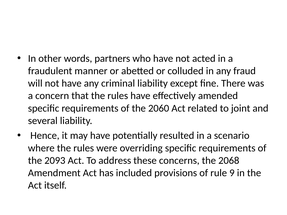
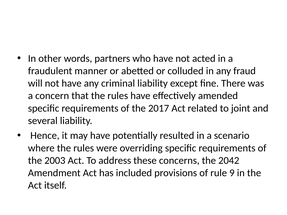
2060: 2060 -> 2017
2093: 2093 -> 2003
2068: 2068 -> 2042
